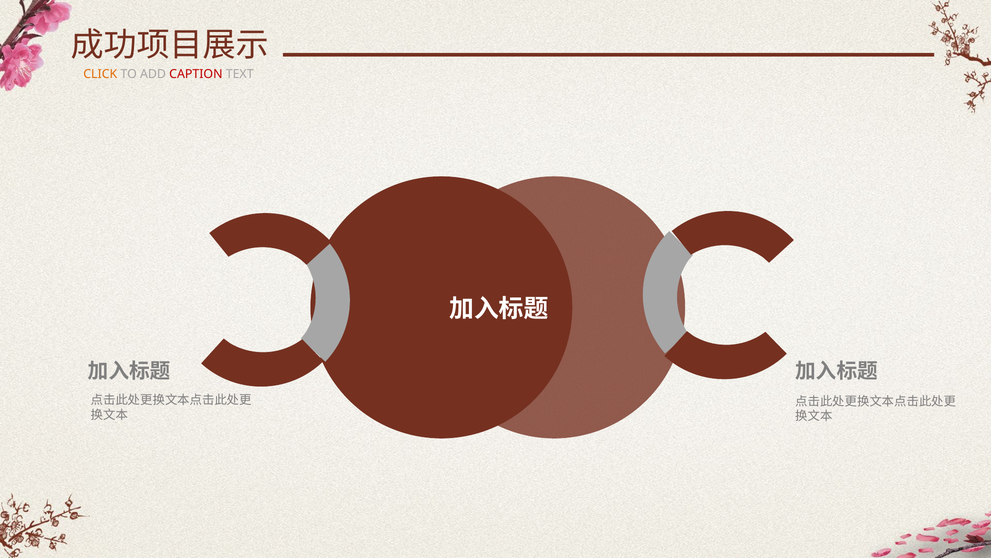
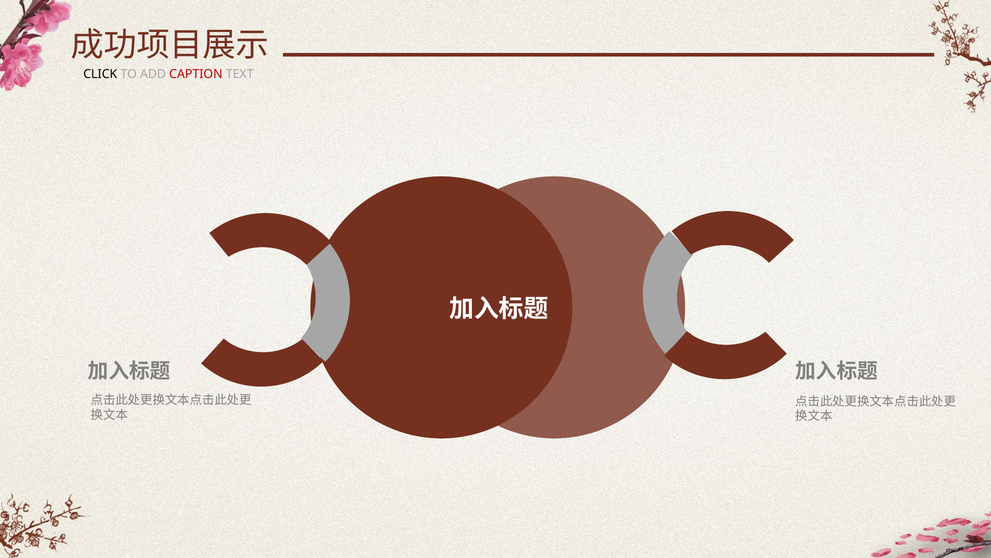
CLICK colour: orange -> black
